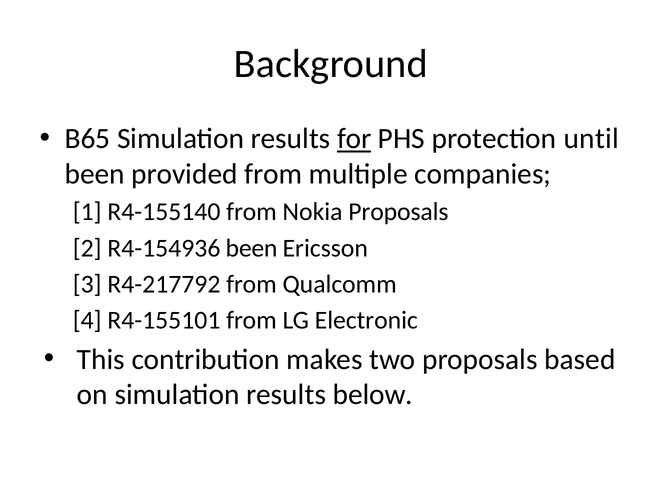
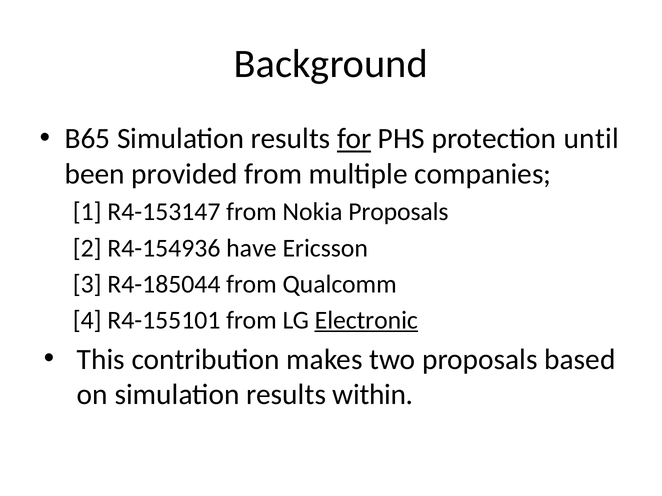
R4-155140: R4-155140 -> R4-153147
R4-154936 been: been -> have
R4-217792: R4-217792 -> R4-185044
Electronic underline: none -> present
below: below -> within
